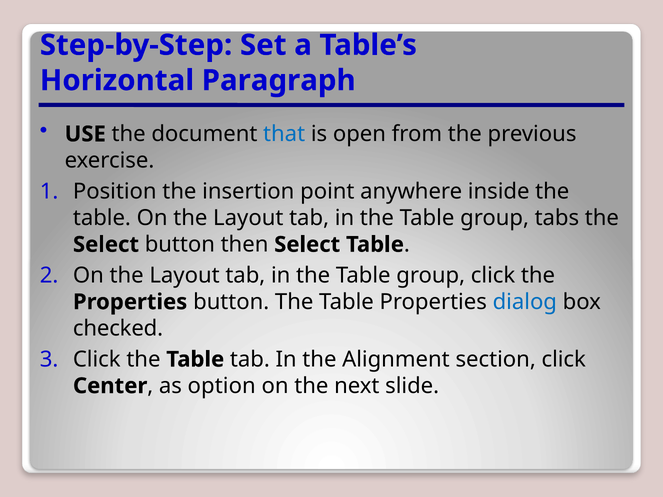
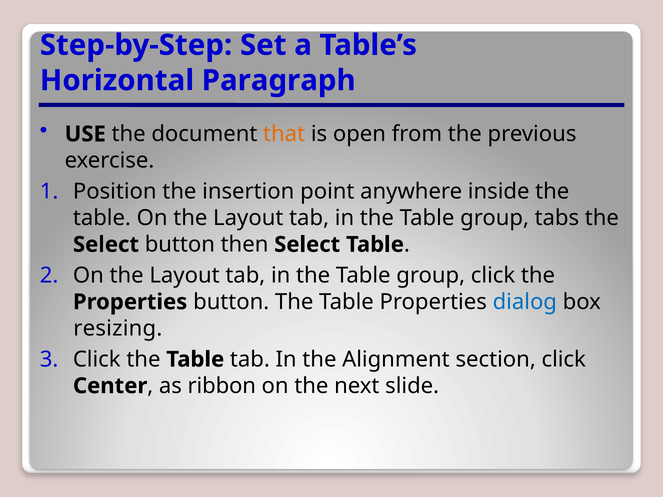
that colour: blue -> orange
checked: checked -> resizing
option: option -> ribbon
